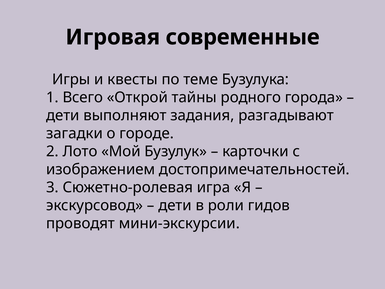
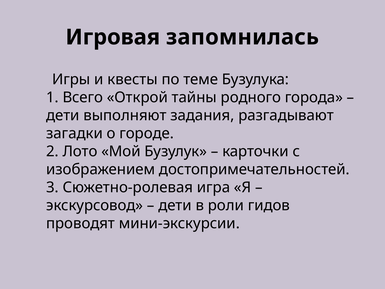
современные: современные -> запомнилась
